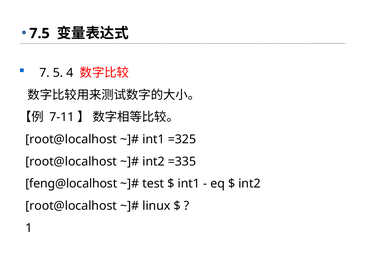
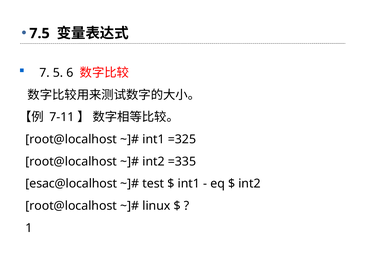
4: 4 -> 6
feng@localhost: feng@localhost -> esac@localhost
